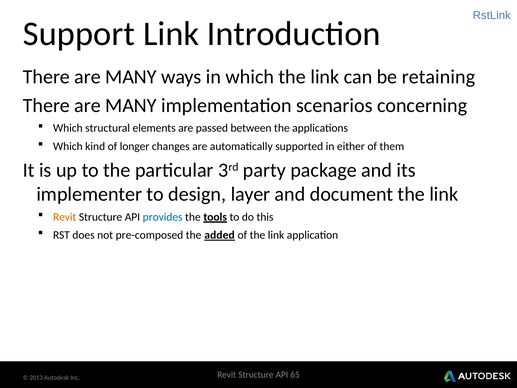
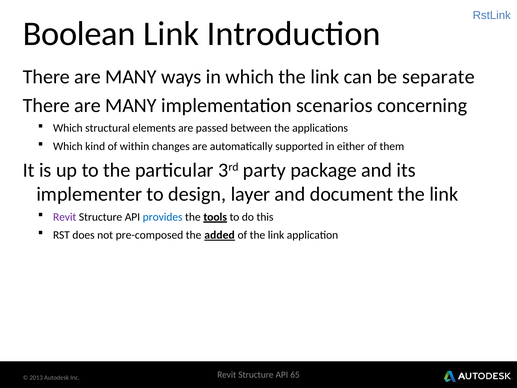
Support: Support -> Boolean
retaining: retaining -> separate
longer: longer -> within
Revit at (65, 217) colour: orange -> purple
